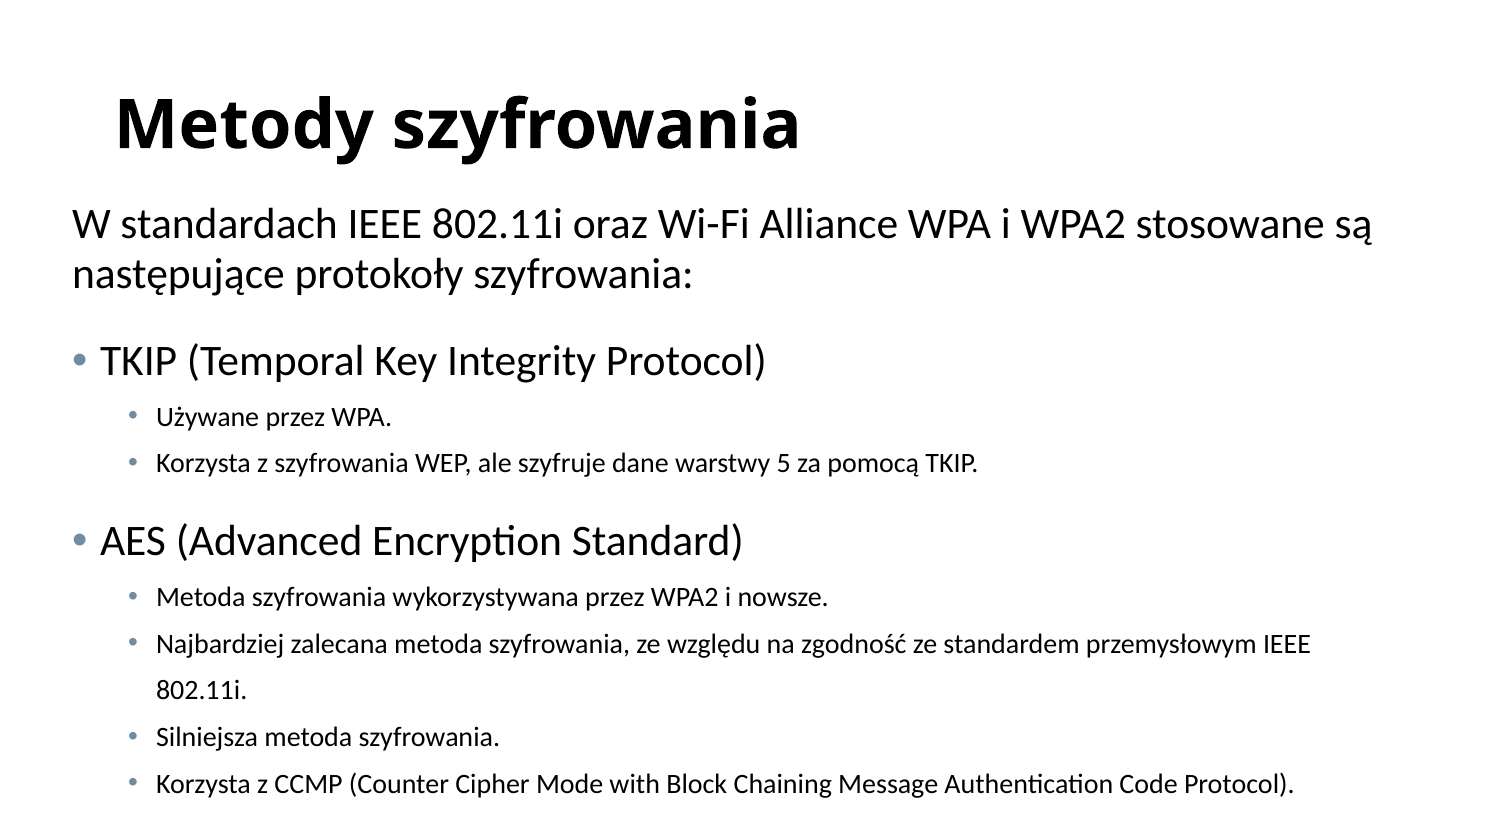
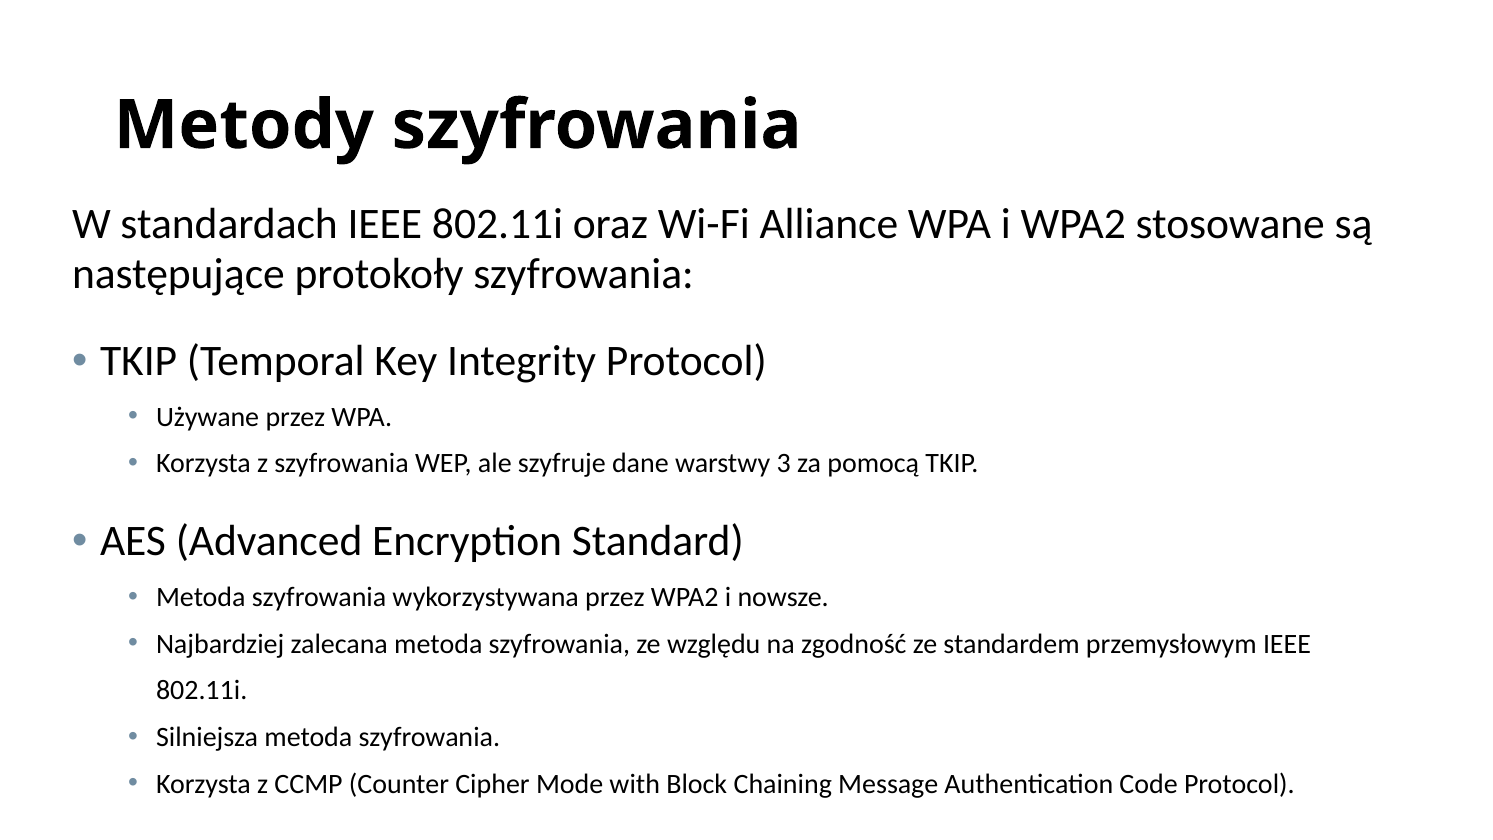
5: 5 -> 3
